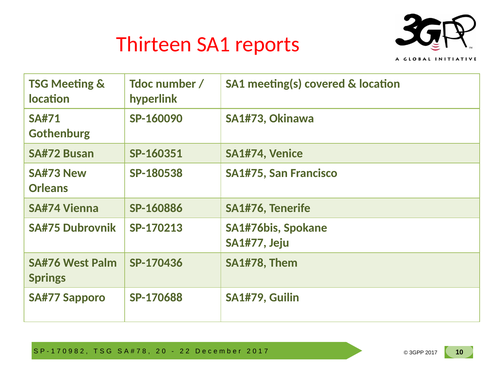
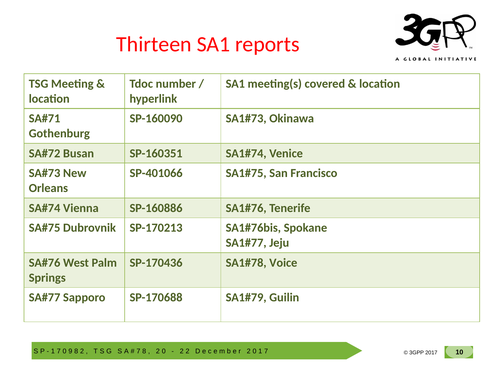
SP-180538: SP-180538 -> SP-401066
Them: Them -> Voice
